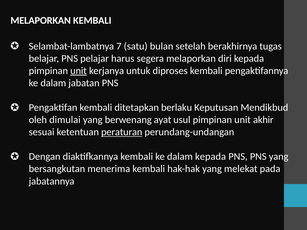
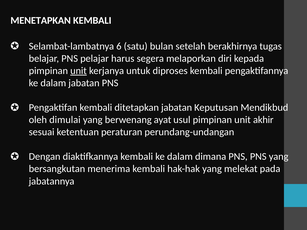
MELAPORKAN at (41, 21): MELAPORKAN -> MENETAPKAN
7: 7 -> 6
ditetapkan berlaku: berlaku -> jabatan
peraturan underline: present -> none
dalam kepada: kepada -> dimana
